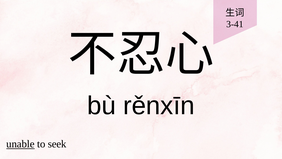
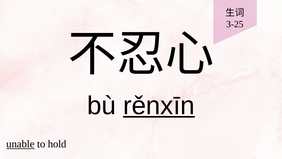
3-41: 3-41 -> 3-25
rěnxīn underline: none -> present
seek: seek -> hold
